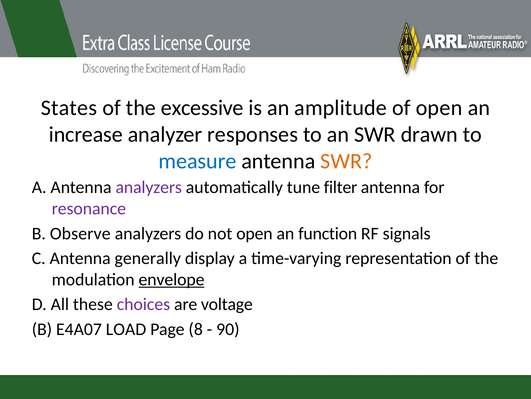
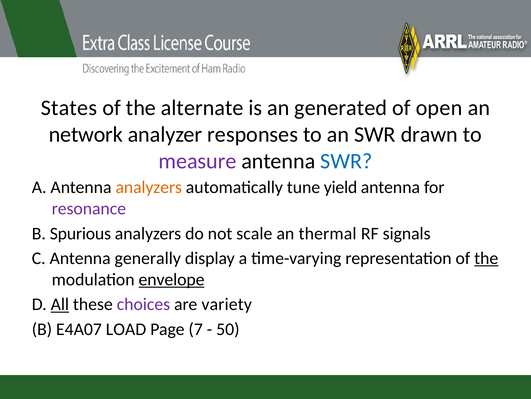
excessive: excessive -> alternate
amplitude: amplitude -> generated
increase: increase -> network
measure colour: blue -> purple
SWR at (346, 161) colour: orange -> blue
analyzers at (149, 187) colour: purple -> orange
filter: filter -> yield
Observe: Observe -> Spurious
not open: open -> scale
function: function -> thermal
the at (486, 258) underline: none -> present
All underline: none -> present
voltage: voltage -> variety
8: 8 -> 7
90: 90 -> 50
